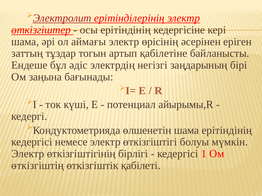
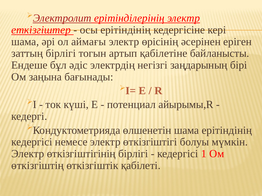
өткізгіштер: өткізгіштер -> еткізгіштер
заттың тұздар: тұздар -> бірлігі
